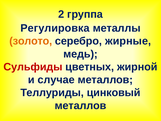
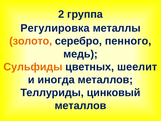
жирные: жирные -> пенного
Сульфиды colour: red -> orange
жирной: жирной -> шеелит
случае: случае -> иногда
